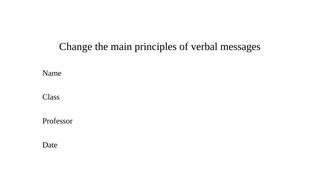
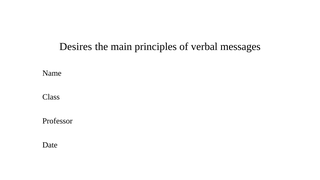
Change: Change -> Desires
